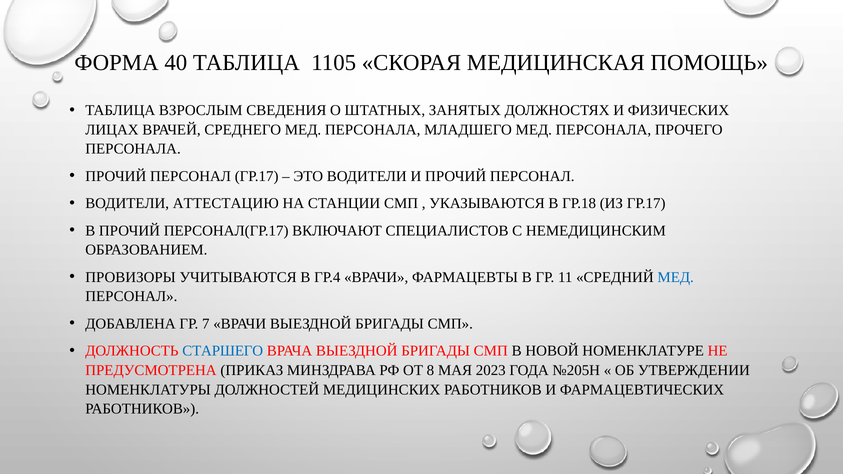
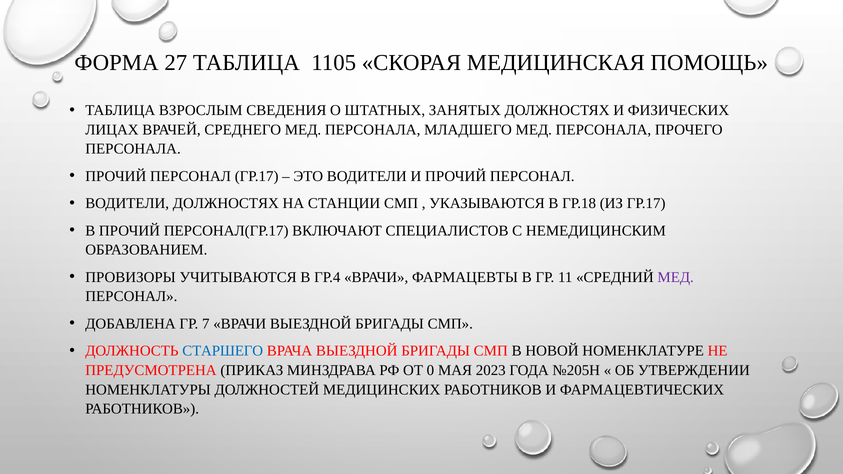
40: 40 -> 27
ВОДИТЕЛИ АТТЕСТАЦИЮ: АТТЕСТАЦИЮ -> ДОЛЖНОСТЯХ
МЕД at (676, 277) colour: blue -> purple
8: 8 -> 0
